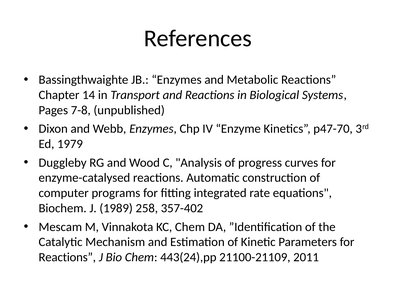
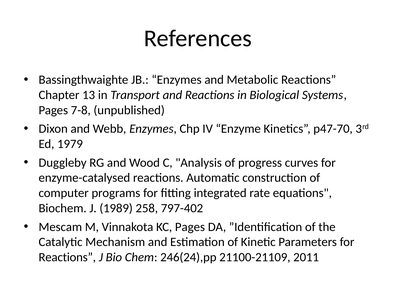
14: 14 -> 13
357-402: 357-402 -> 797-402
KC Chem: Chem -> Pages
443(24),pp: 443(24),pp -> 246(24),pp
